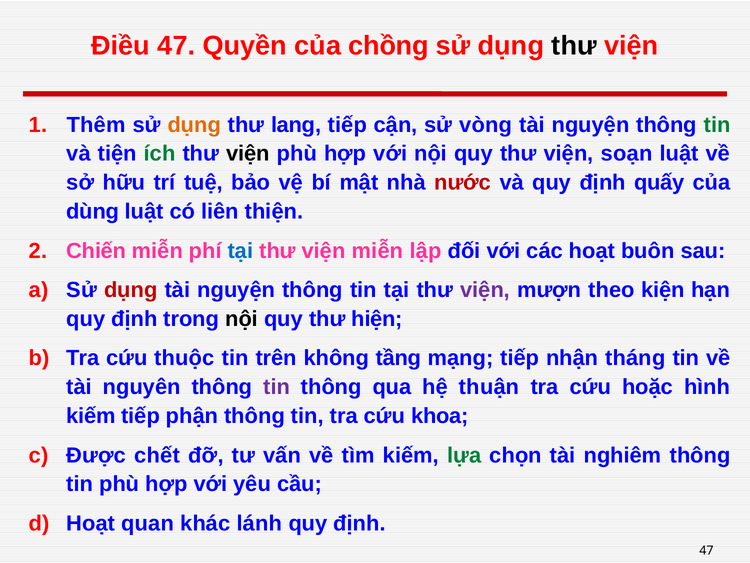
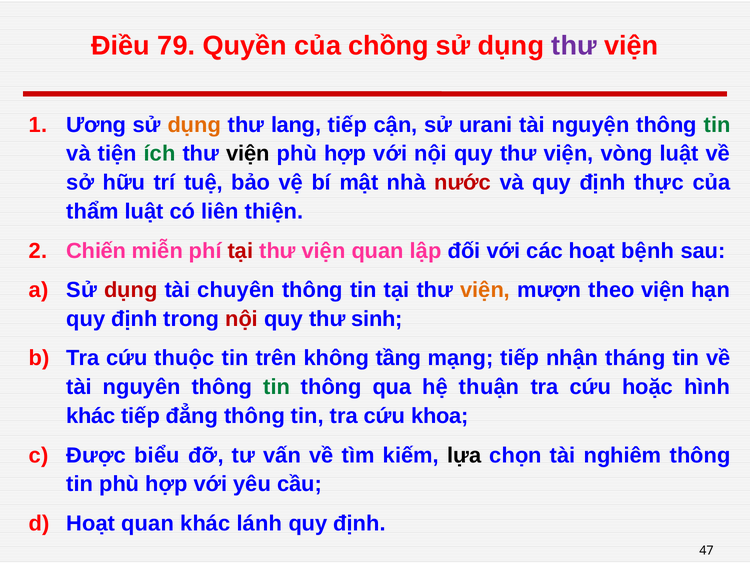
Điều 47: 47 -> 79
thư at (574, 46) colour: black -> purple
Thêm: Thêm -> Ương
vòng: vòng -> urani
soạn: soạn -> vòng
quấy: quấy -> thực
dùng: dùng -> thẩm
tại at (240, 251) colour: blue -> red
viện miễn: miễn -> quan
buôn: buôn -> bệnh
nguyện at (236, 290): nguyện -> chuyên
viện at (485, 290) colour: purple -> orange
theo kiện: kiện -> viện
nội at (242, 319) colour: black -> red
hiện: hiện -> sinh
tin at (277, 387) colour: purple -> green
kiếm at (91, 416): kiếm -> khác
phận: phận -> đẳng
chết: chết -> biểu
lựa colour: green -> black
